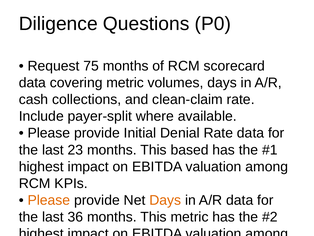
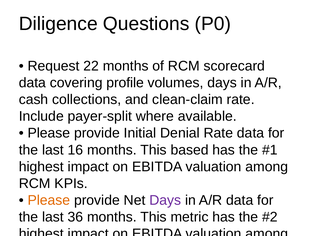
75: 75 -> 22
covering metric: metric -> profile
23: 23 -> 16
Days at (165, 200) colour: orange -> purple
